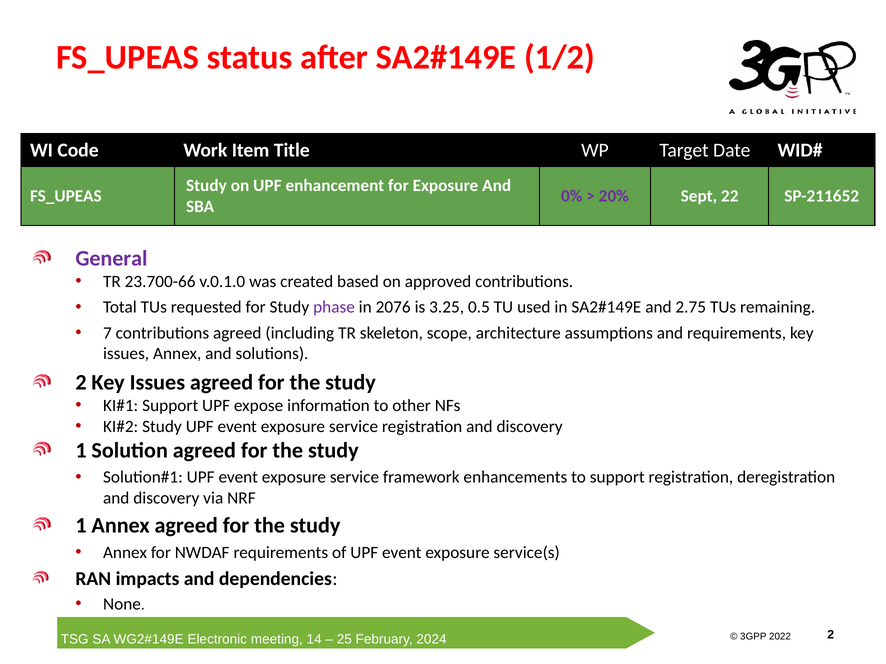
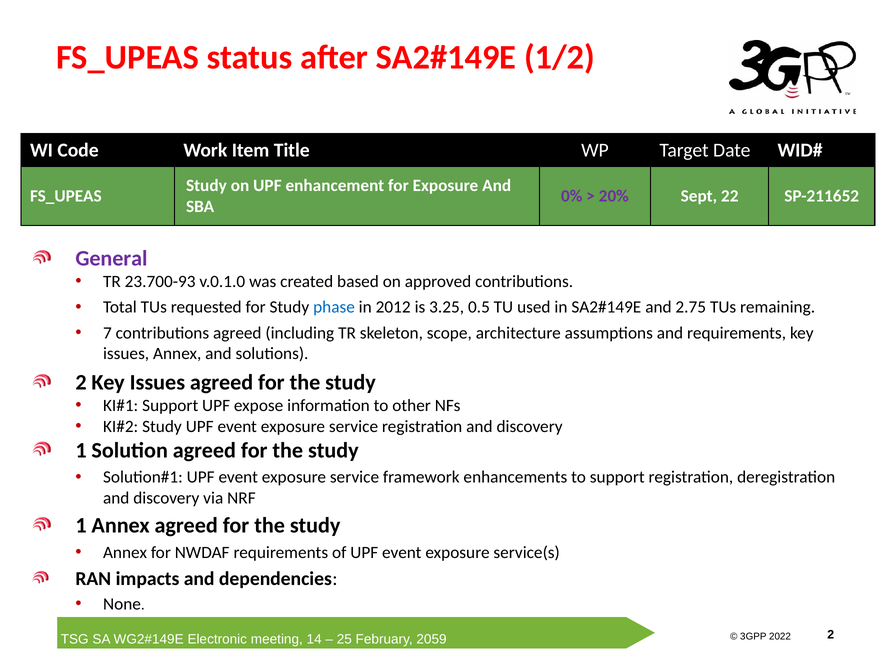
23.700-66: 23.700-66 -> 23.700-93
phase colour: purple -> blue
in 2076: 2076 -> 2012
2024: 2024 -> 2059
